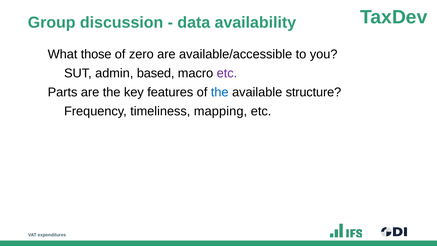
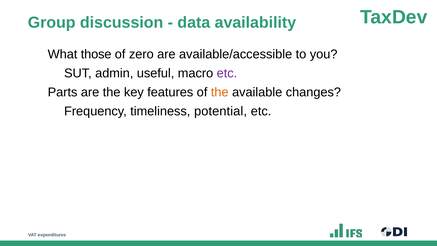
based: based -> useful
the at (220, 92) colour: blue -> orange
structure: structure -> changes
mapping: mapping -> potential
